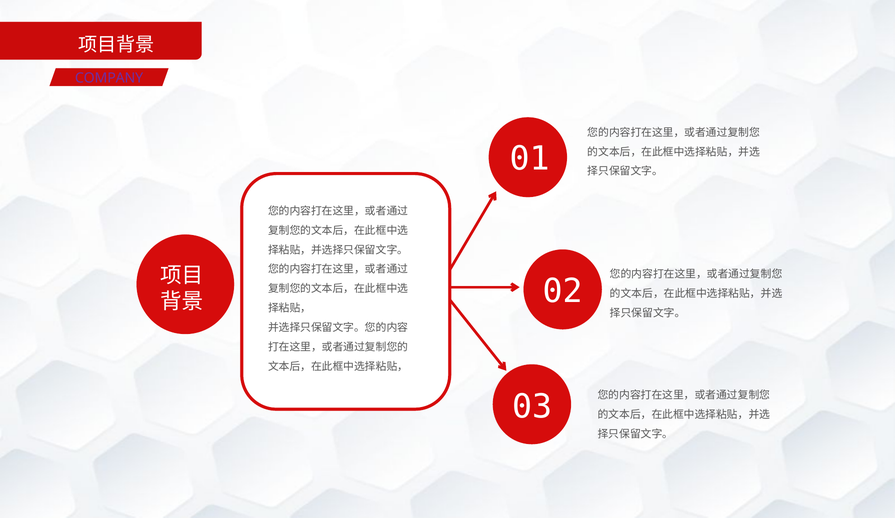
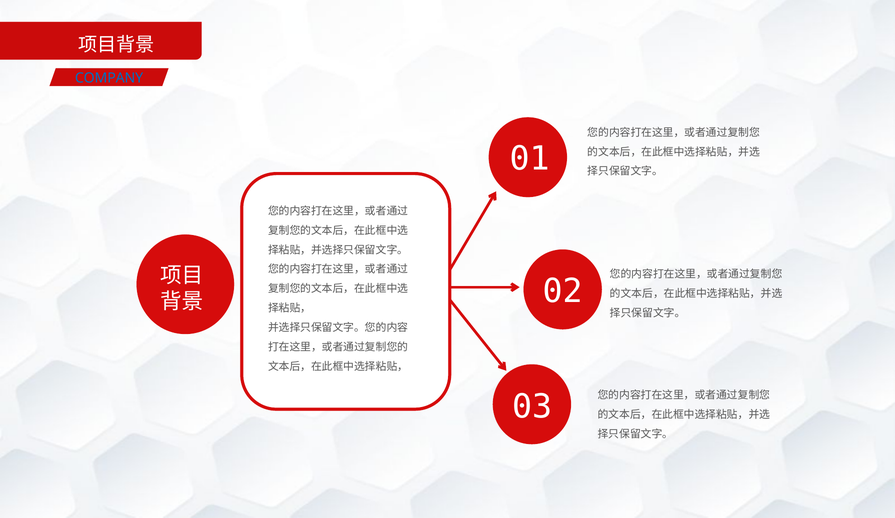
COMPANY colour: purple -> blue
